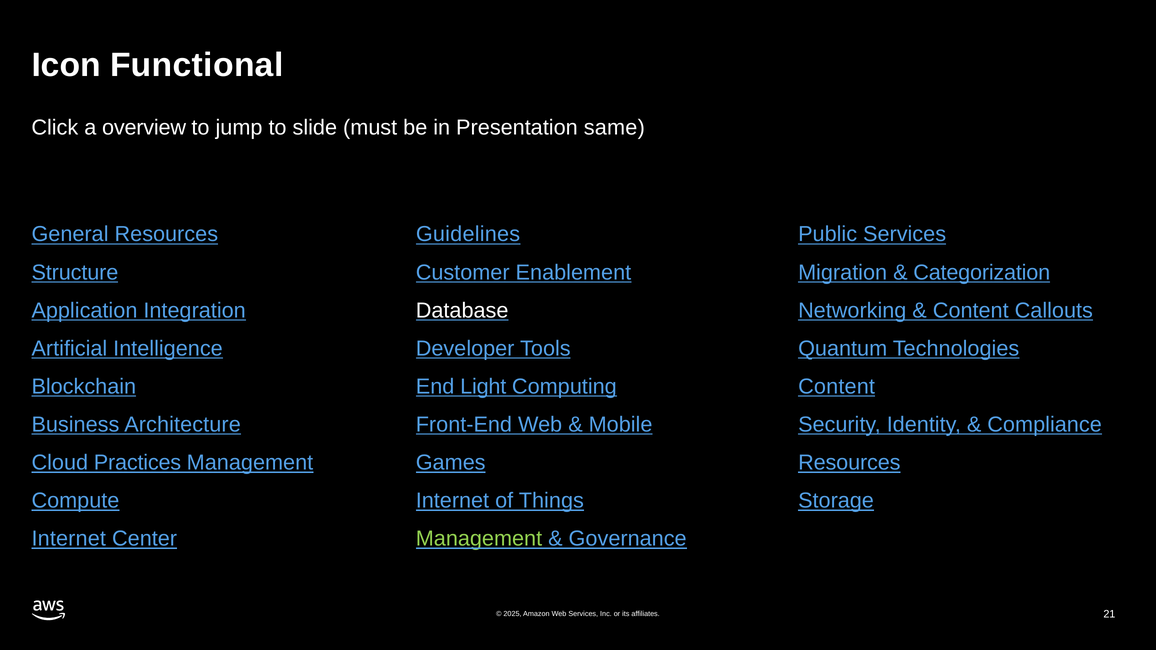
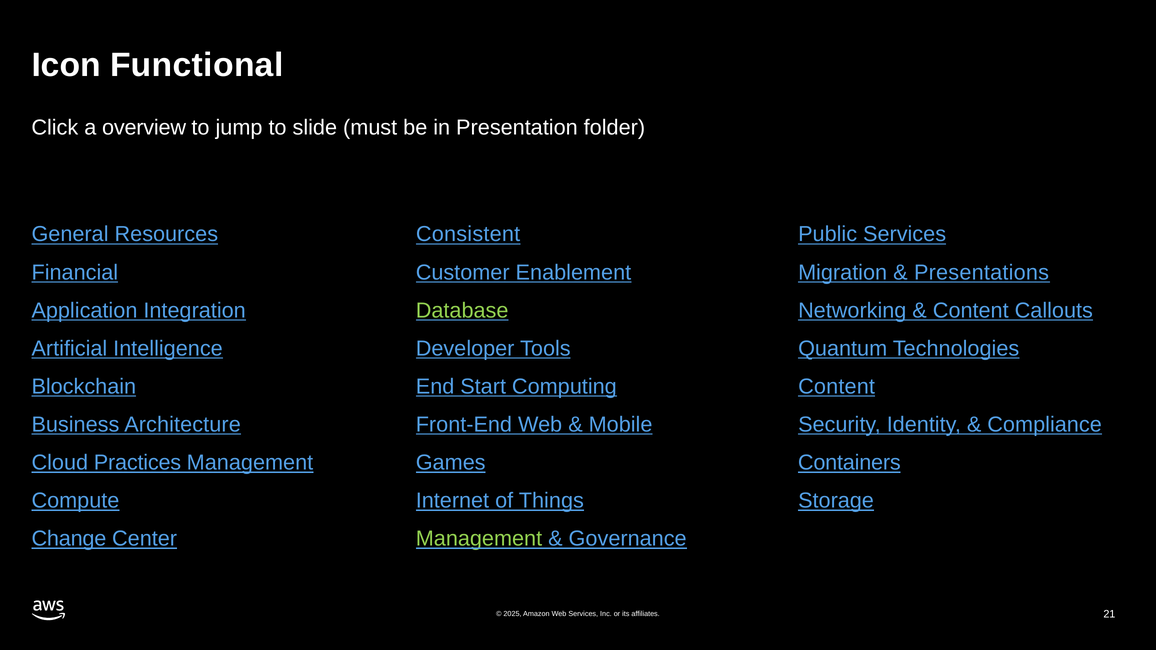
same: same -> folder
Guidelines: Guidelines -> Consistent
Structure: Structure -> Financial
Categorization: Categorization -> Presentations
Database colour: white -> light green
Light: Light -> Start
Resources at (849, 463): Resources -> Containers
Internet at (69, 539): Internet -> Change
